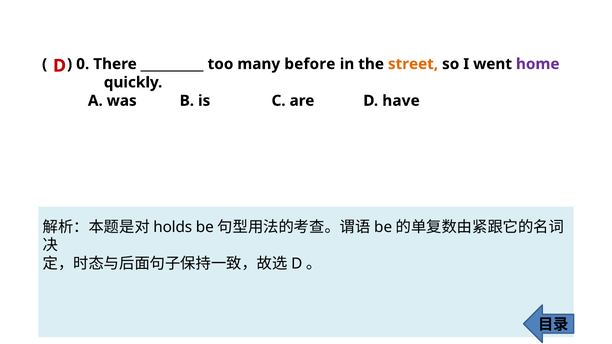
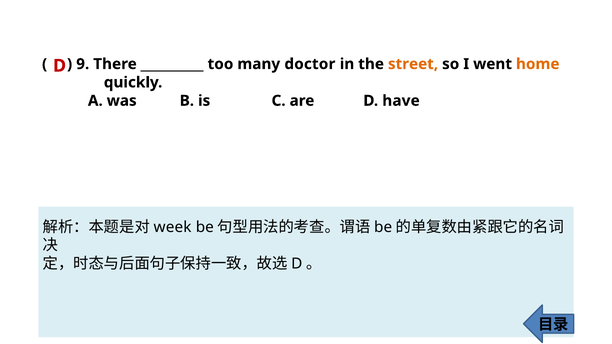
0: 0 -> 9
before: before -> doctor
home colour: purple -> orange
holds: holds -> week
